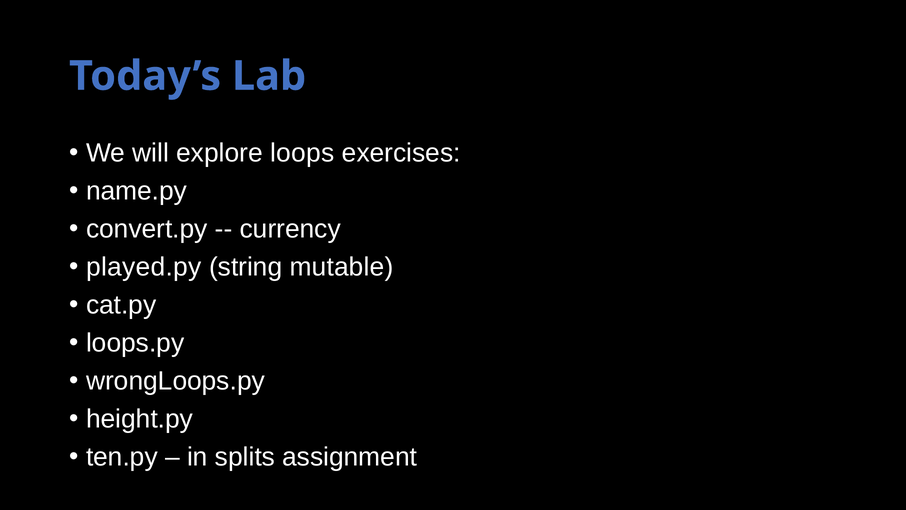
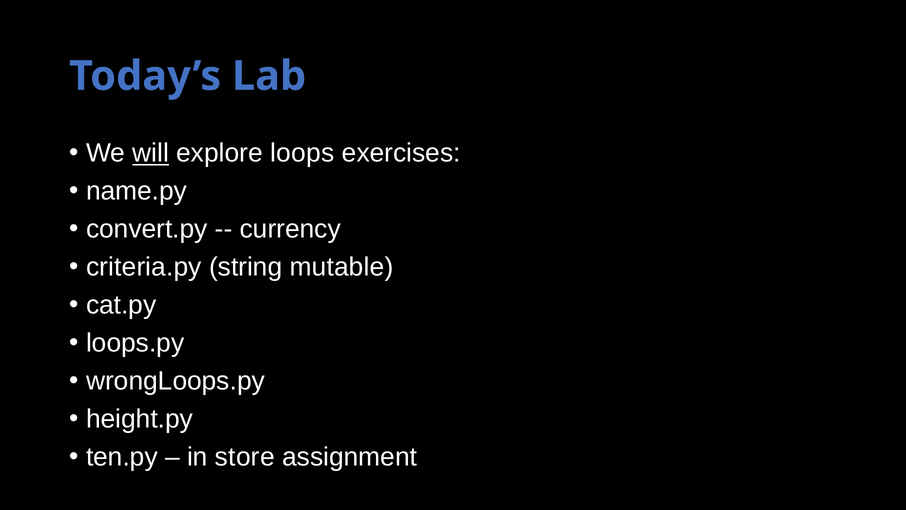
will underline: none -> present
played.py: played.py -> criteria.py
splits: splits -> store
